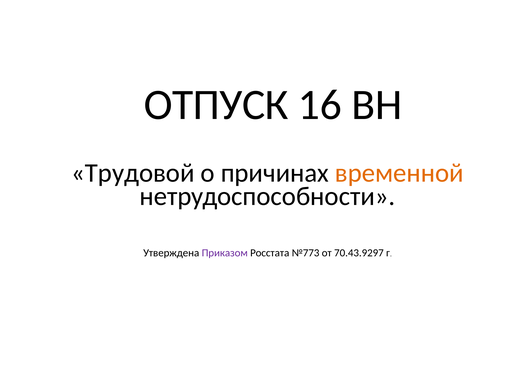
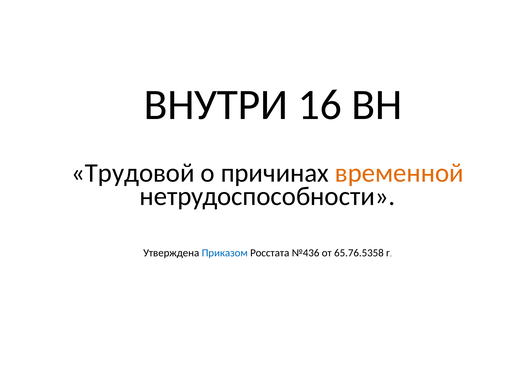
ОТПУСК: ОТПУСК -> ВНУТРИ
Приказом colour: purple -> blue
№773: №773 -> №436
70.43.9297: 70.43.9297 -> 65.76.5358
